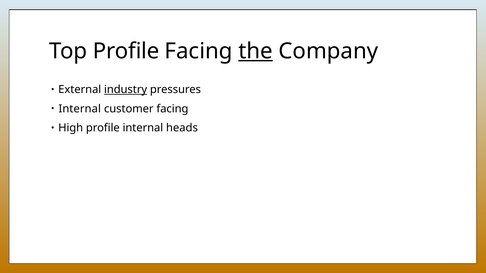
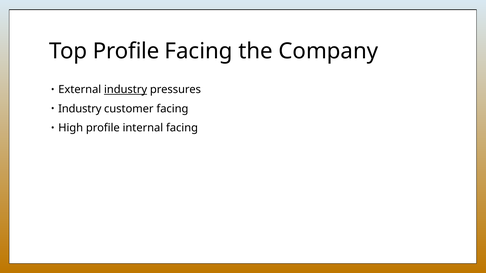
the underline: present -> none
Internal at (80, 109): Internal -> Industry
internal heads: heads -> facing
